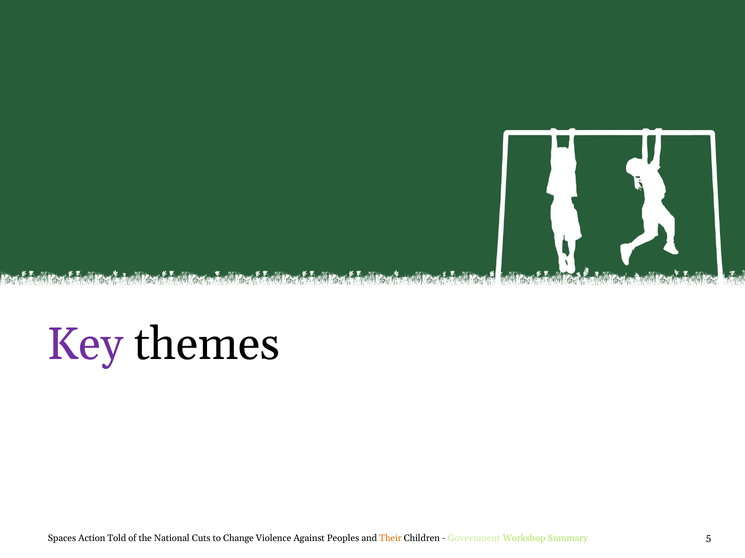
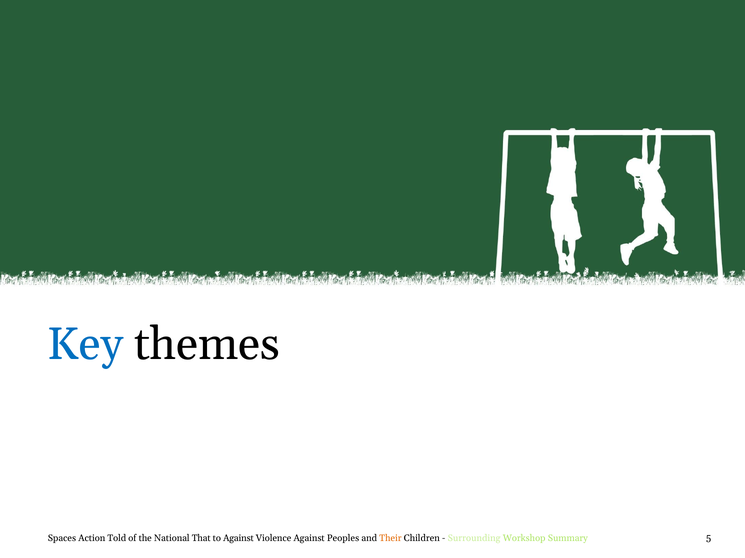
Key colour: purple -> blue
Cuts: Cuts -> That
to Change: Change -> Against
Government: Government -> Surrounding
